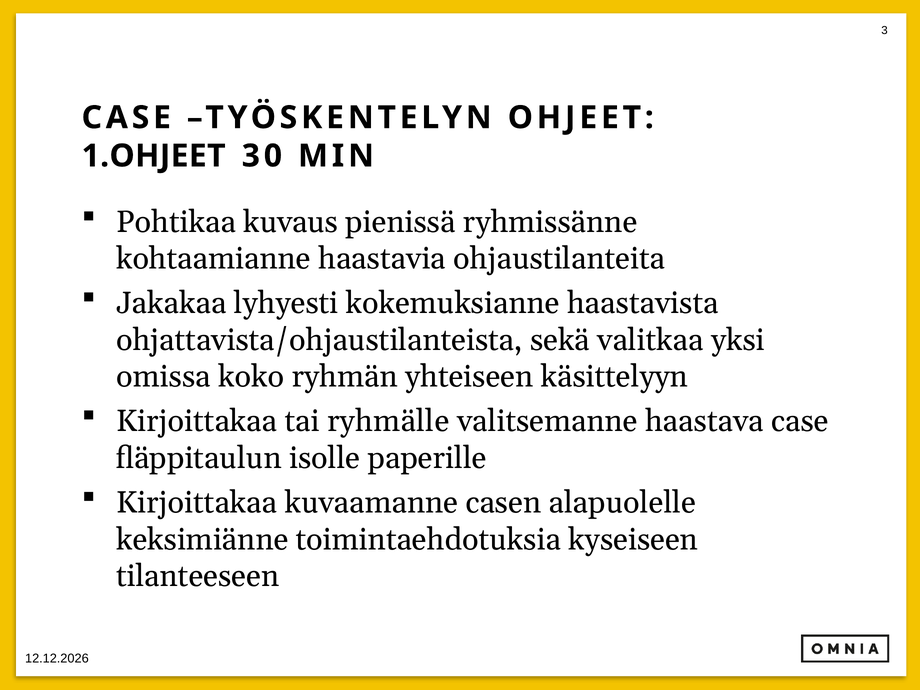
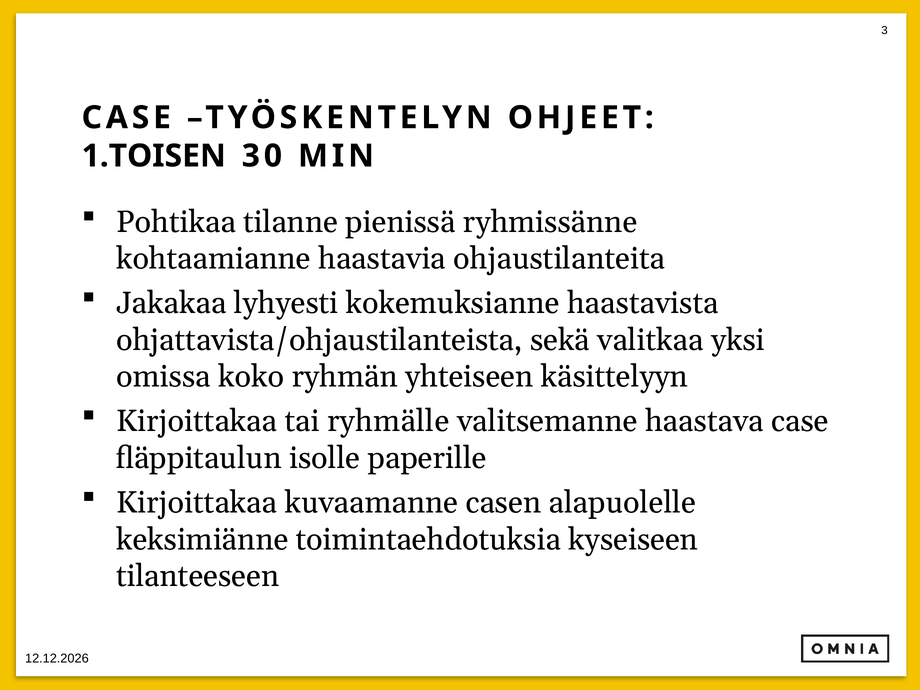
1.OHJEET: 1.OHJEET -> 1.TOISEN
kuvaus: kuvaus -> tilanne
